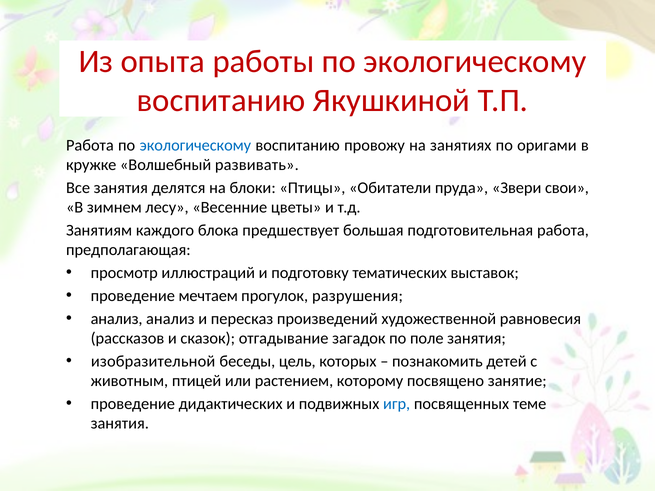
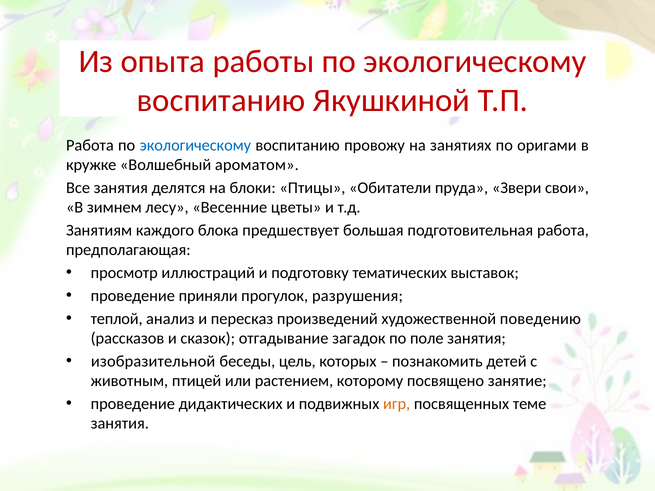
развивать: развивать -> ароматом
мечтаем: мечтаем -> приняли
анализ at (117, 319): анализ -> теплой
равновесия: равновесия -> поведению
игр colour: blue -> orange
